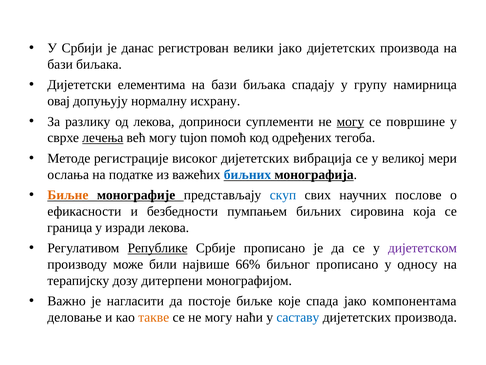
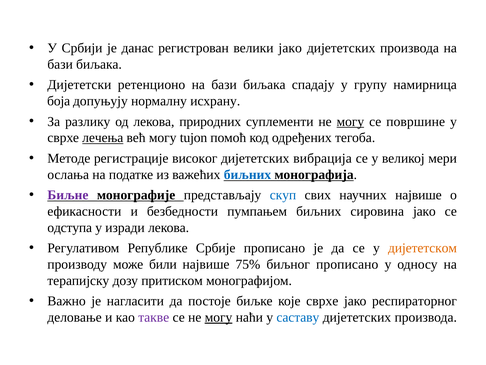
елементима: елементима -> ретенционо
овај: овај -> боја
доприноси: доприноси -> природних
Биљне colour: orange -> purple
научних послове: послове -> највише
сировина која: која -> јако
граница: граница -> одступа
Републике underline: present -> none
дијететском colour: purple -> orange
66%: 66% -> 75%
дитерпени: дитерпени -> притиском
које спада: спада -> сврхе
компонентама: компонентама -> респираторног
такве colour: orange -> purple
могу at (219, 317) underline: none -> present
